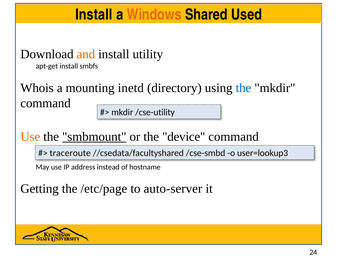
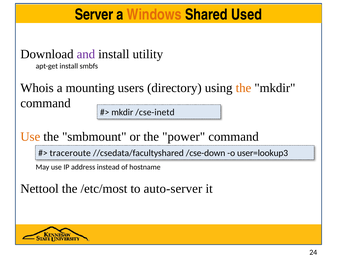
Install at (94, 15): Install -> Server
and colour: orange -> purple
inetd: inetd -> users
the at (243, 88) colour: blue -> orange
/cse-utility: /cse-utility -> /cse-inetd
smbmount underline: present -> none
device: device -> power
/cse-smbd: /cse-smbd -> /cse-down
Getting: Getting -> Nettool
/etc/page: /etc/page -> /etc/most
